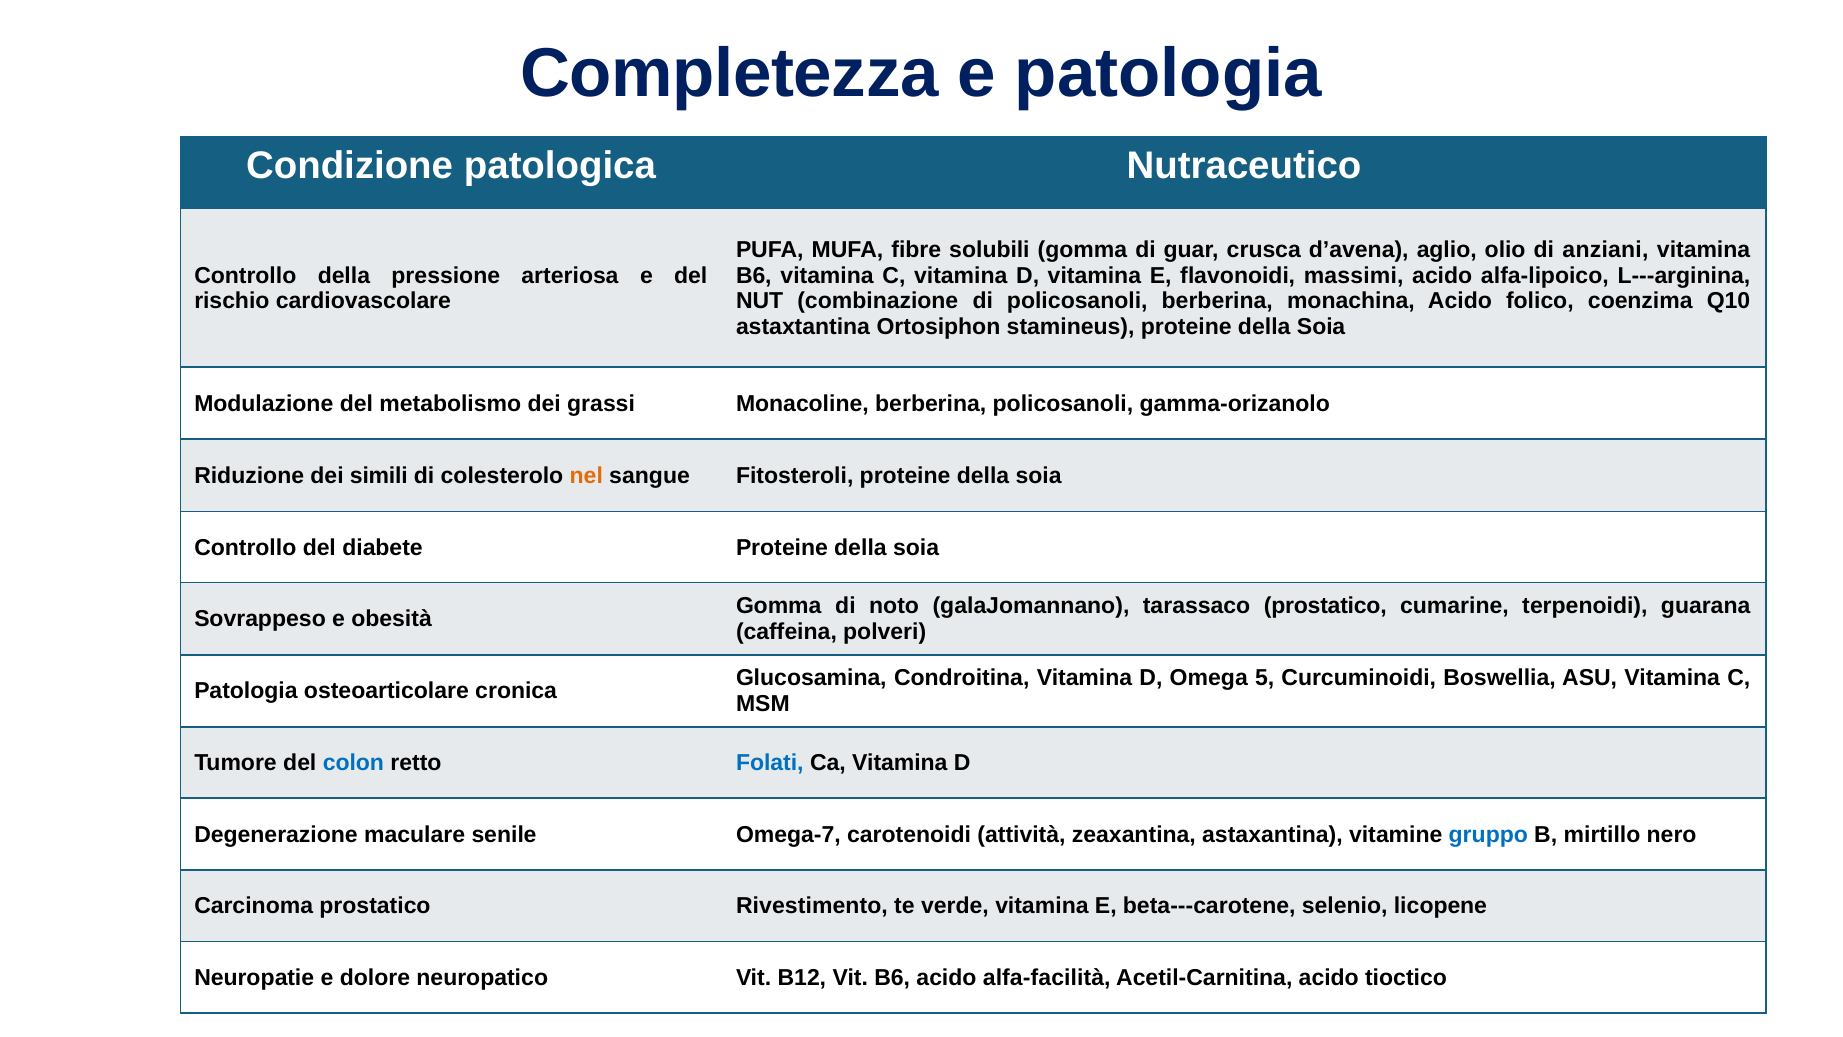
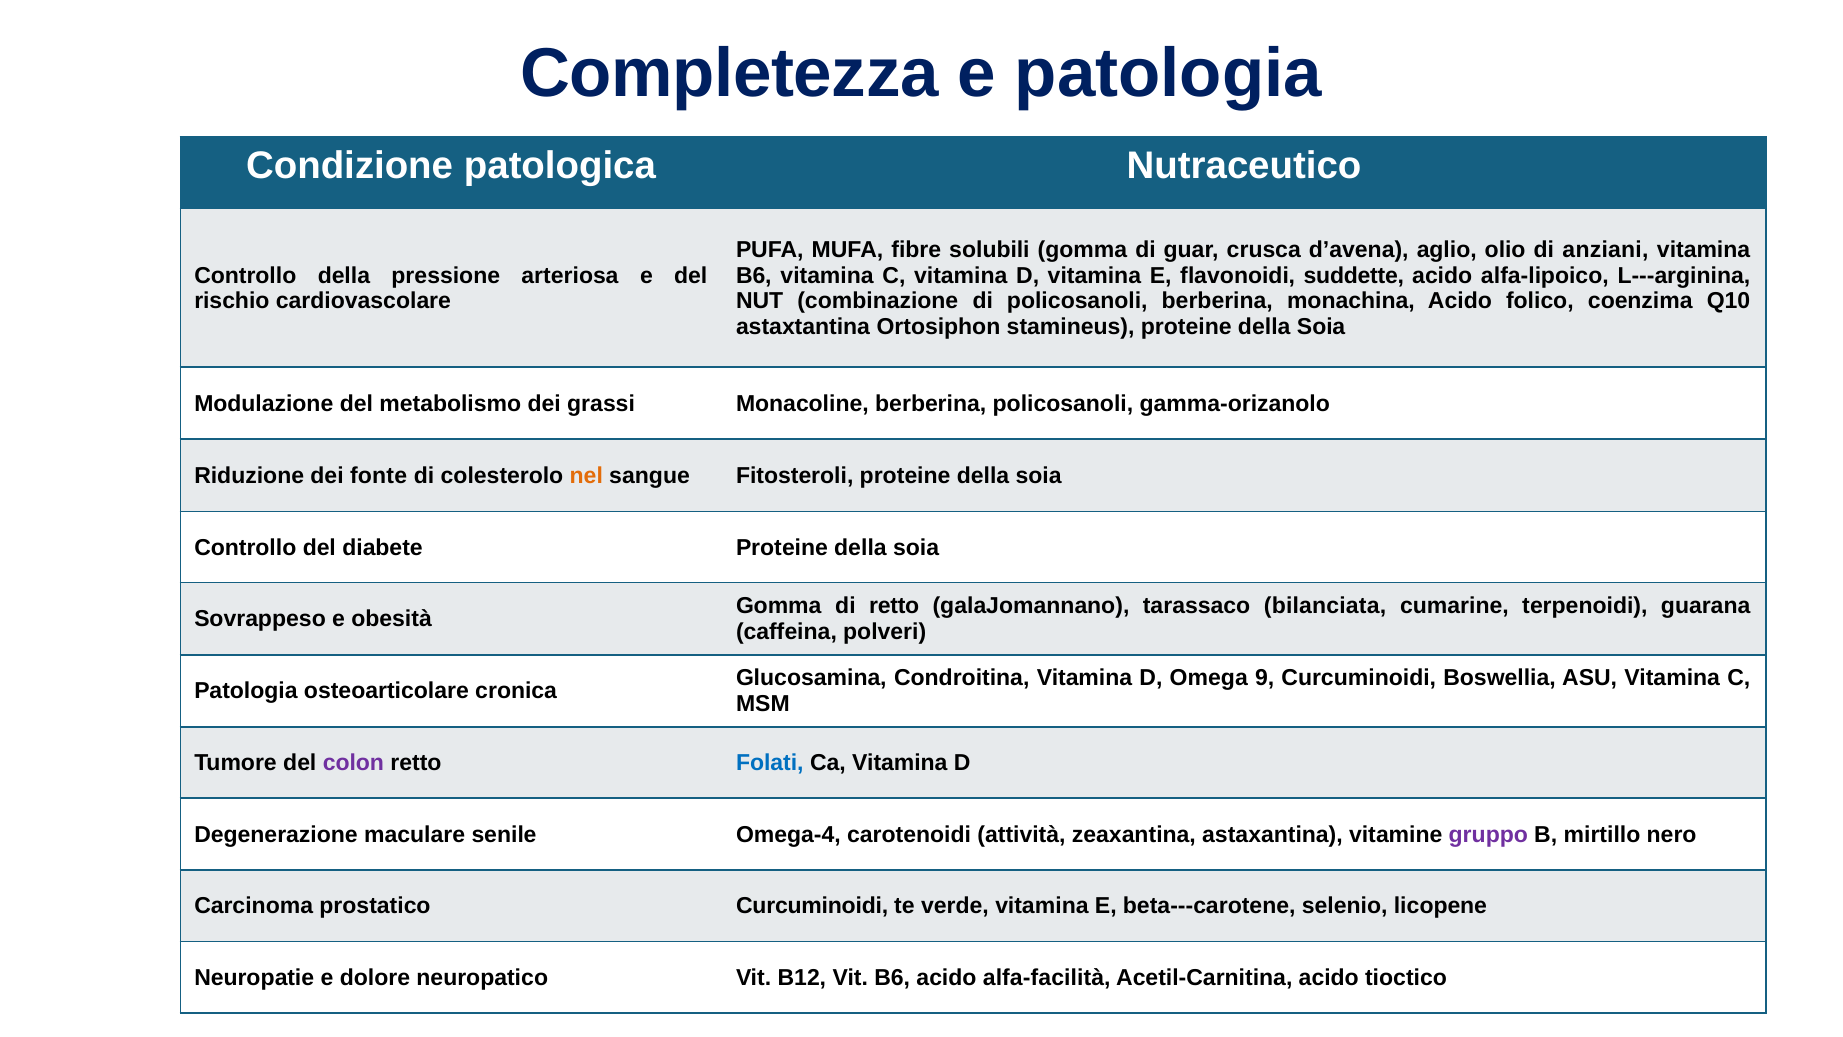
massimi: massimi -> suddette
simili: simili -> fonte
di noto: noto -> retto
tarassaco prostatico: prostatico -> bilanciata
5: 5 -> 9
colon colour: blue -> purple
Omega-7: Omega-7 -> Omega-4
gruppo colour: blue -> purple
prostatico Rivestimento: Rivestimento -> Curcuminoidi
